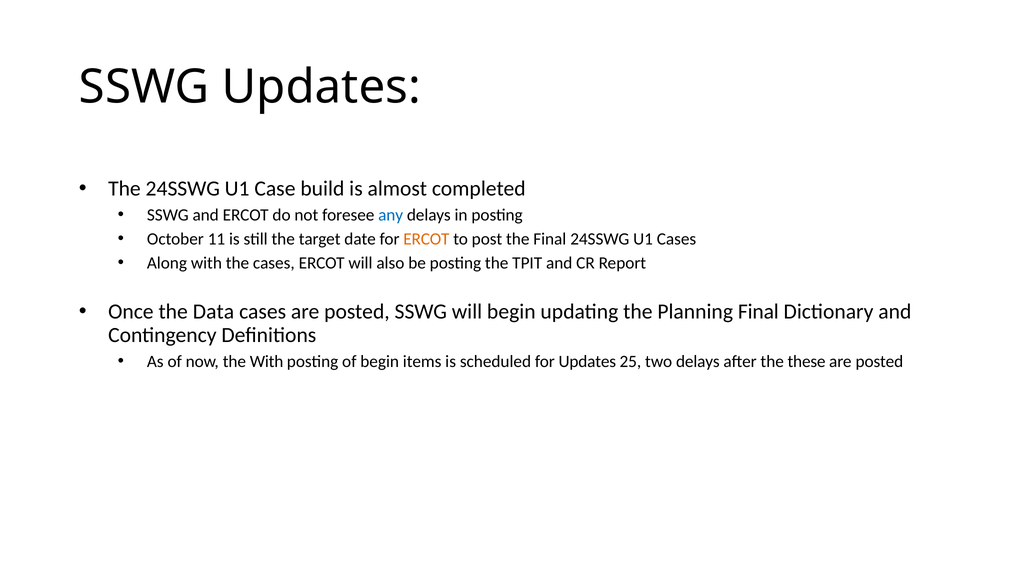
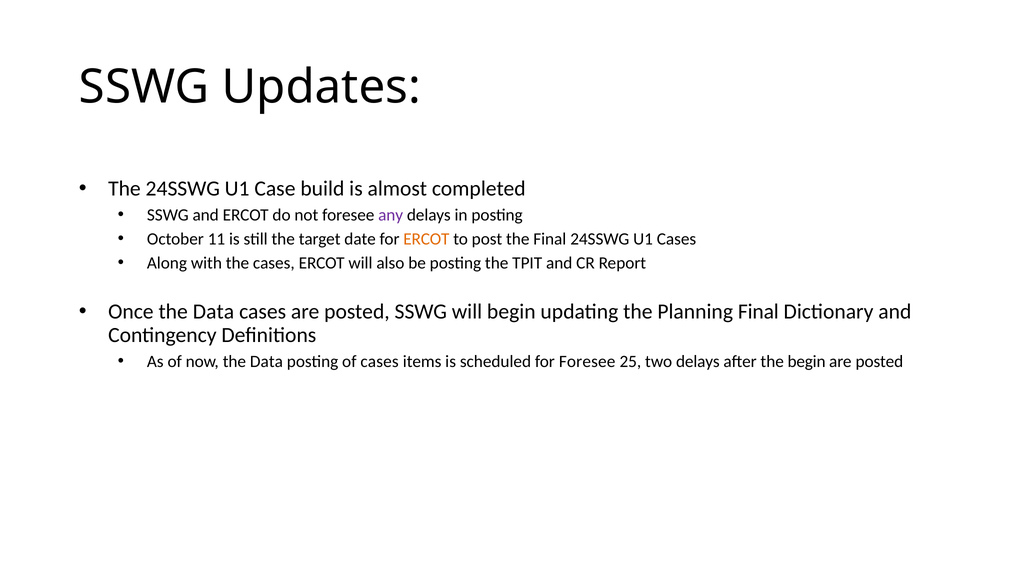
any colour: blue -> purple
now the With: With -> Data
of begin: begin -> cases
for Updates: Updates -> Foresee
the these: these -> begin
